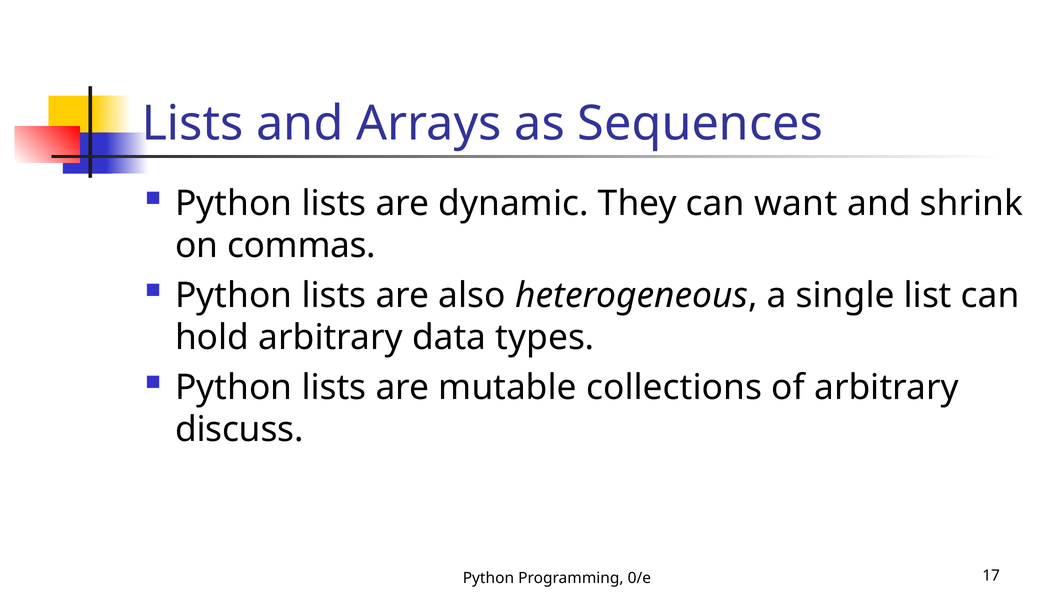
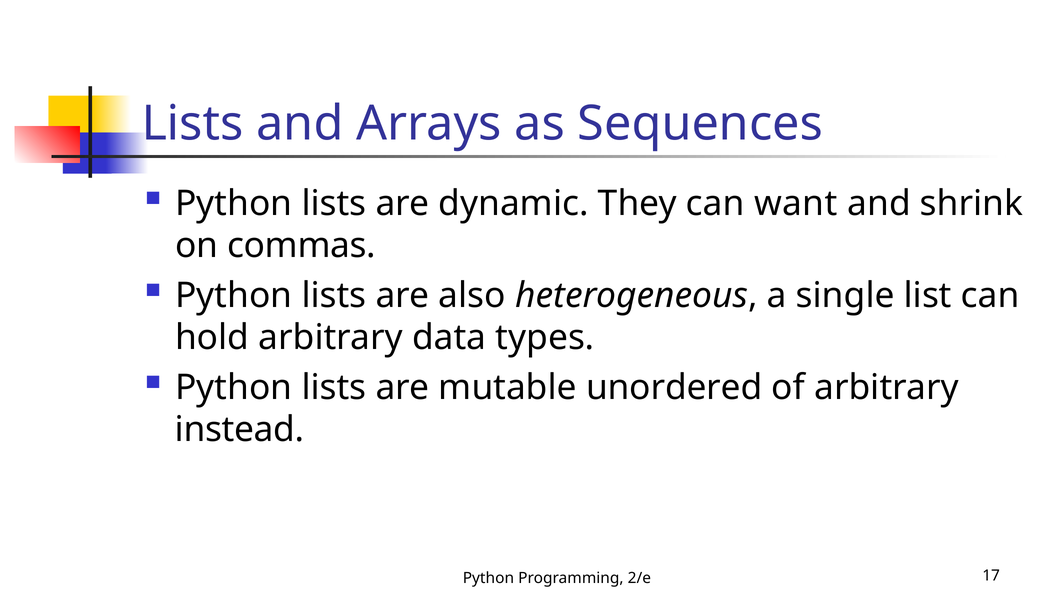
collections: collections -> unordered
discuss: discuss -> instead
0/e: 0/e -> 2/e
